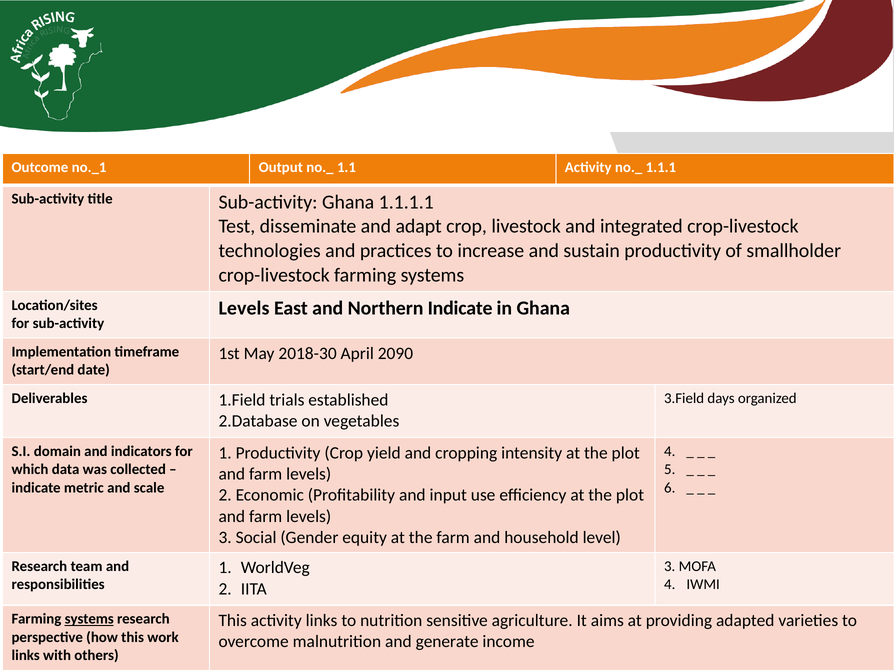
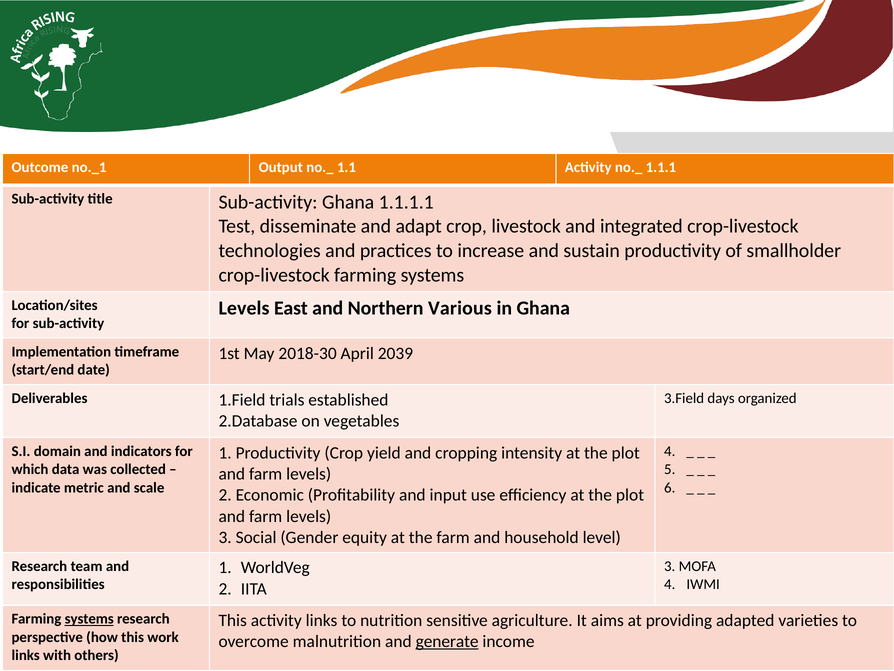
Northern Indicate: Indicate -> Various
2090: 2090 -> 2039
generate underline: none -> present
